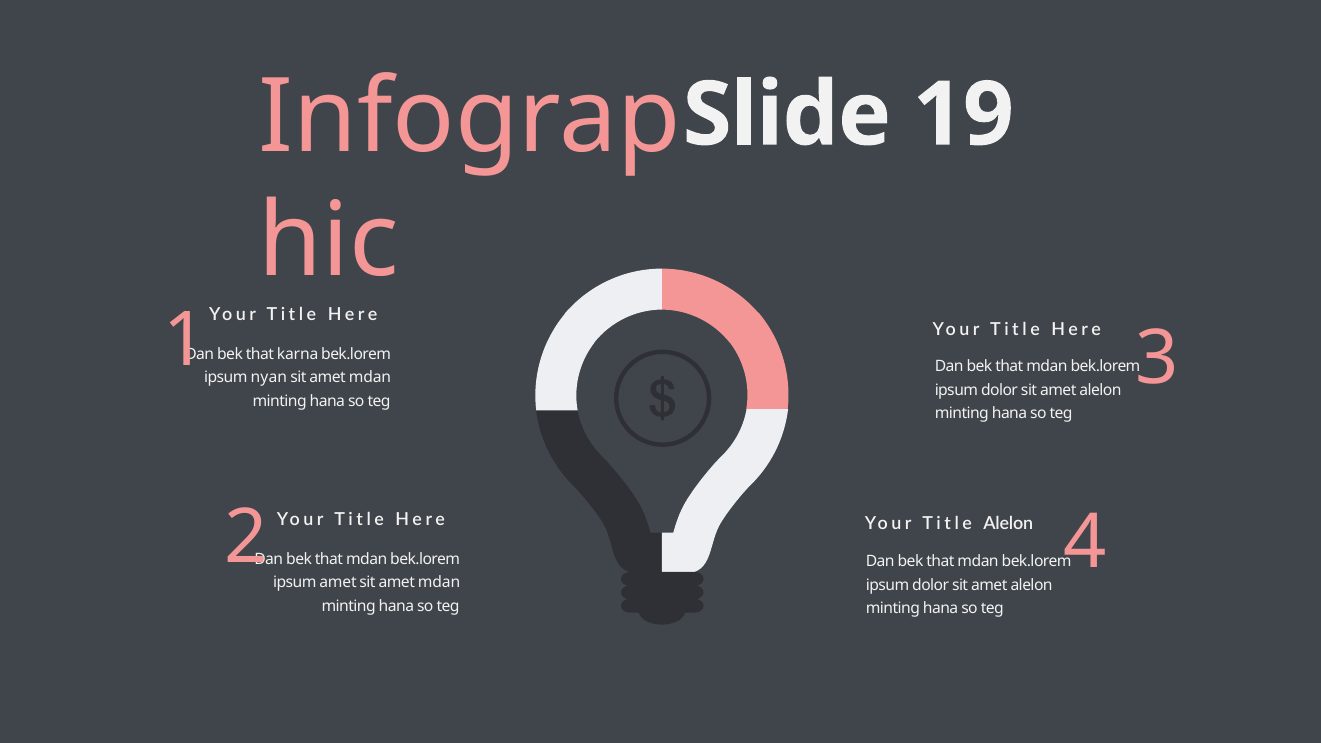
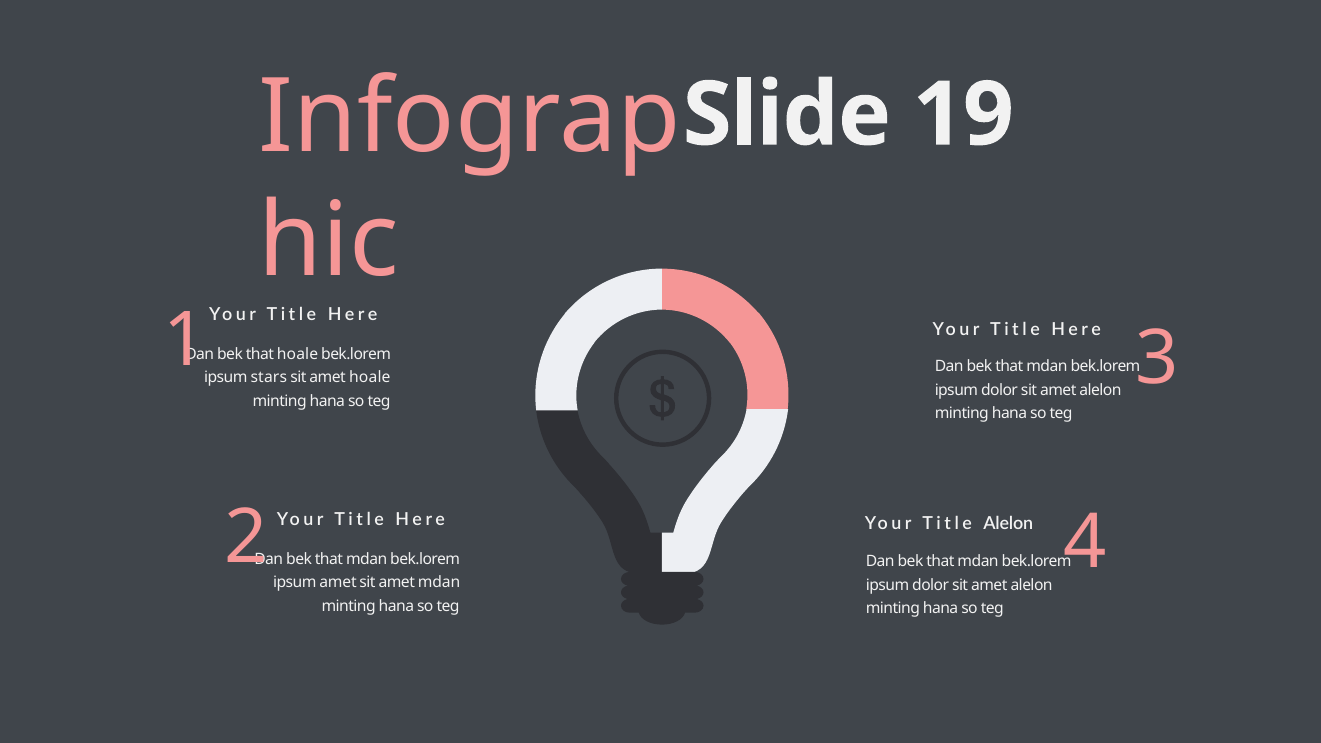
that karna: karna -> hoale
nyan: nyan -> stars
mdan at (370, 378): mdan -> hoale
